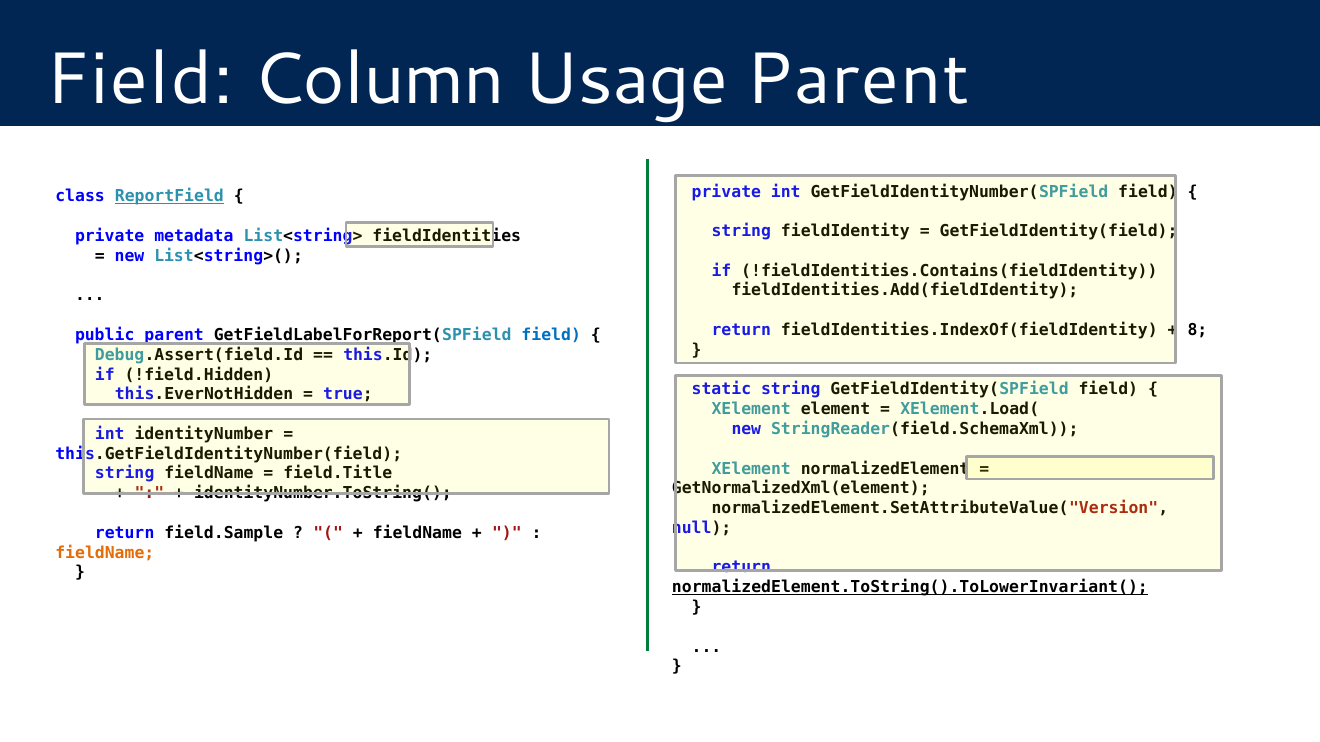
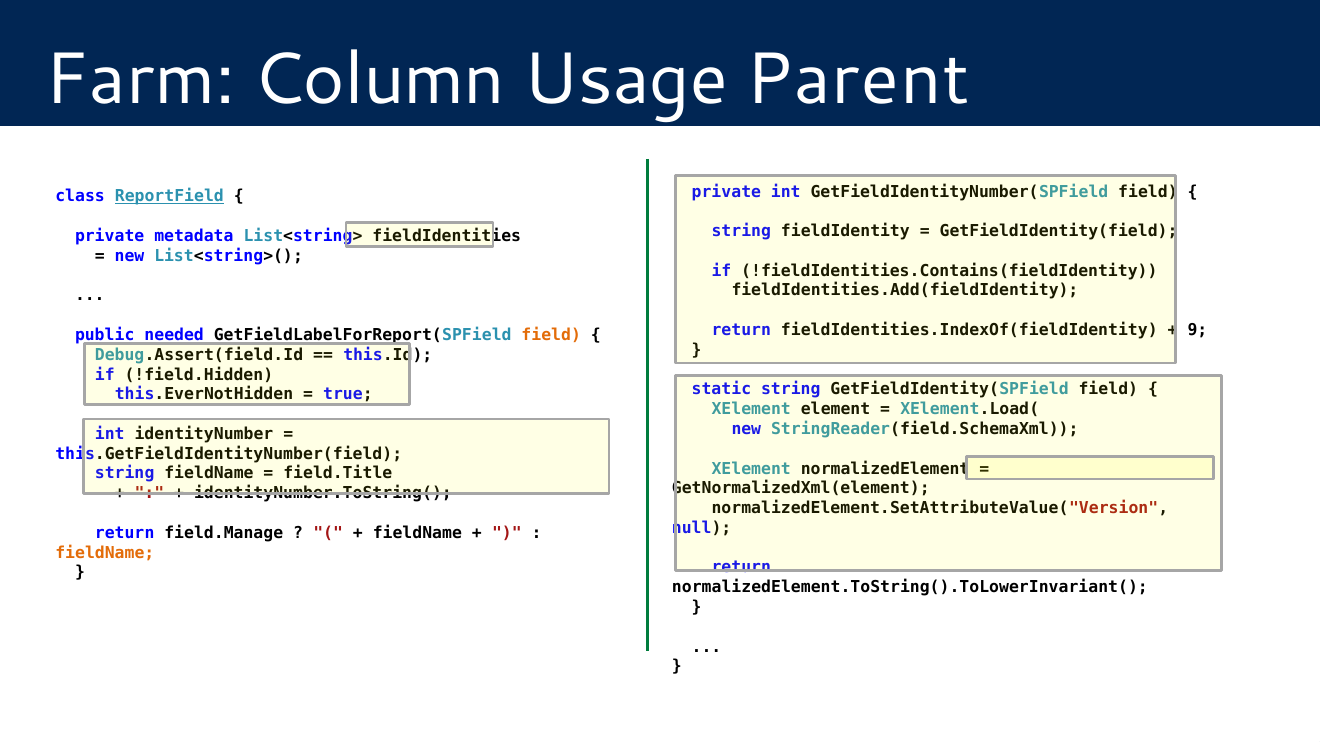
Field at (140, 80): Field -> Farm
8: 8 -> 9
public parent: parent -> needed
field at (551, 335) colour: blue -> orange
field.Sample: field.Sample -> field.Manage
normalizedElement.ToString().ToLowerInvariant( underline: present -> none
